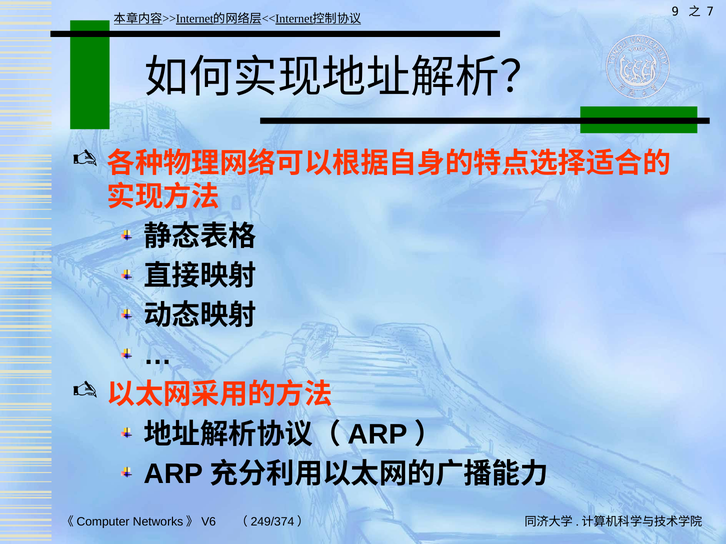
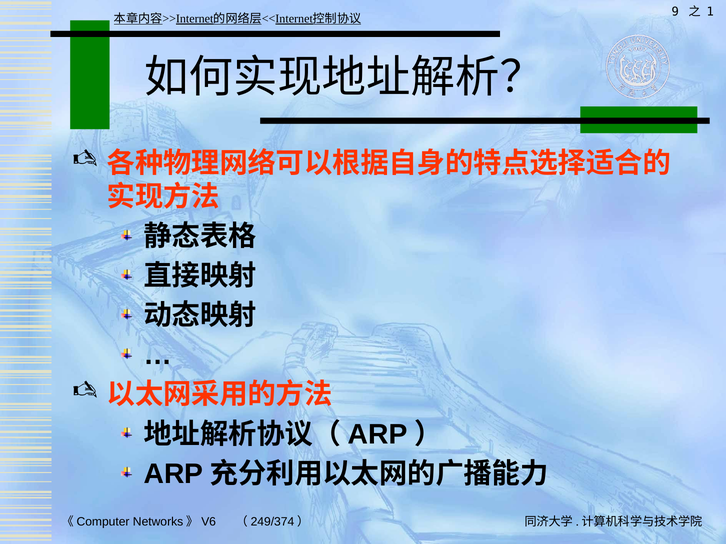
7: 7 -> 1
